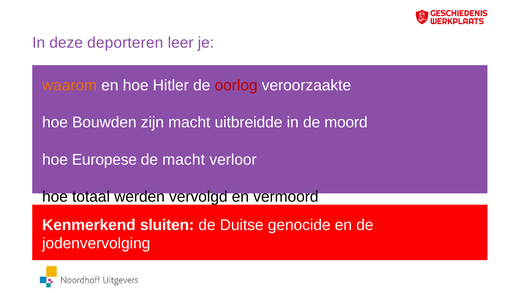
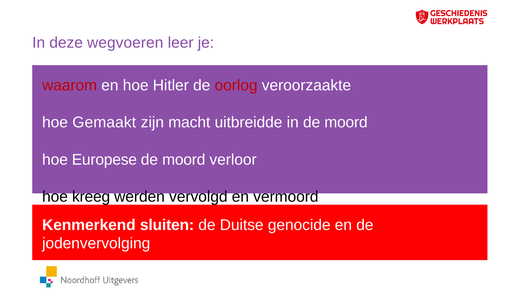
deporteren: deporteren -> wegvoeren
waarom colour: orange -> red
Bouwden: Bouwden -> Gemaakt
macht at (184, 159): macht -> moord
totaal: totaal -> kreeg
